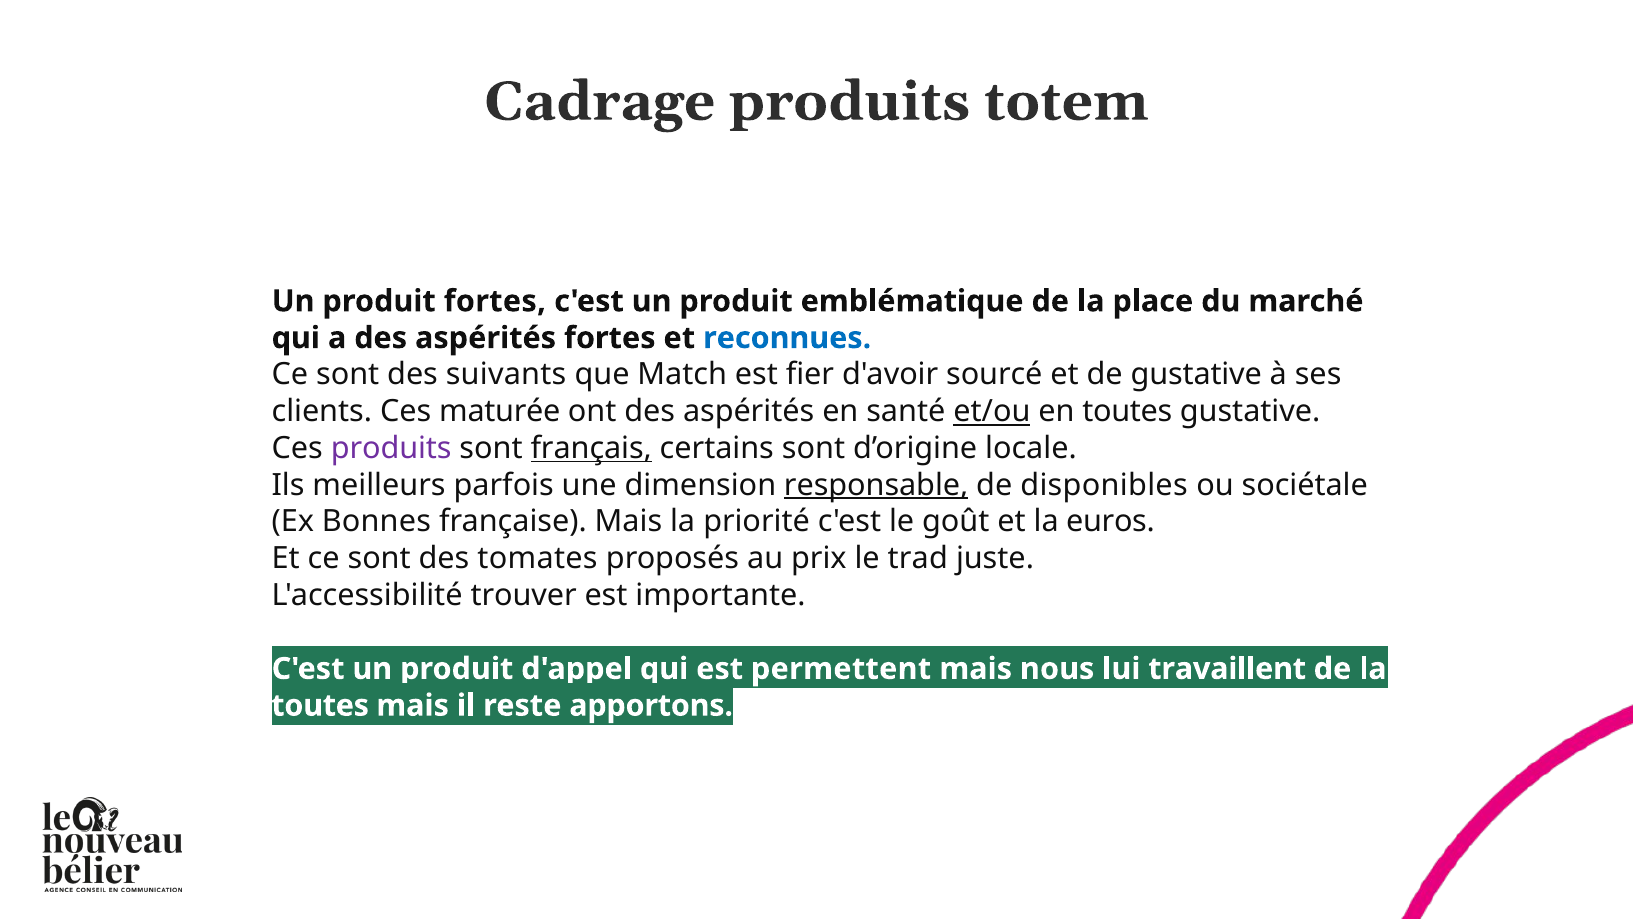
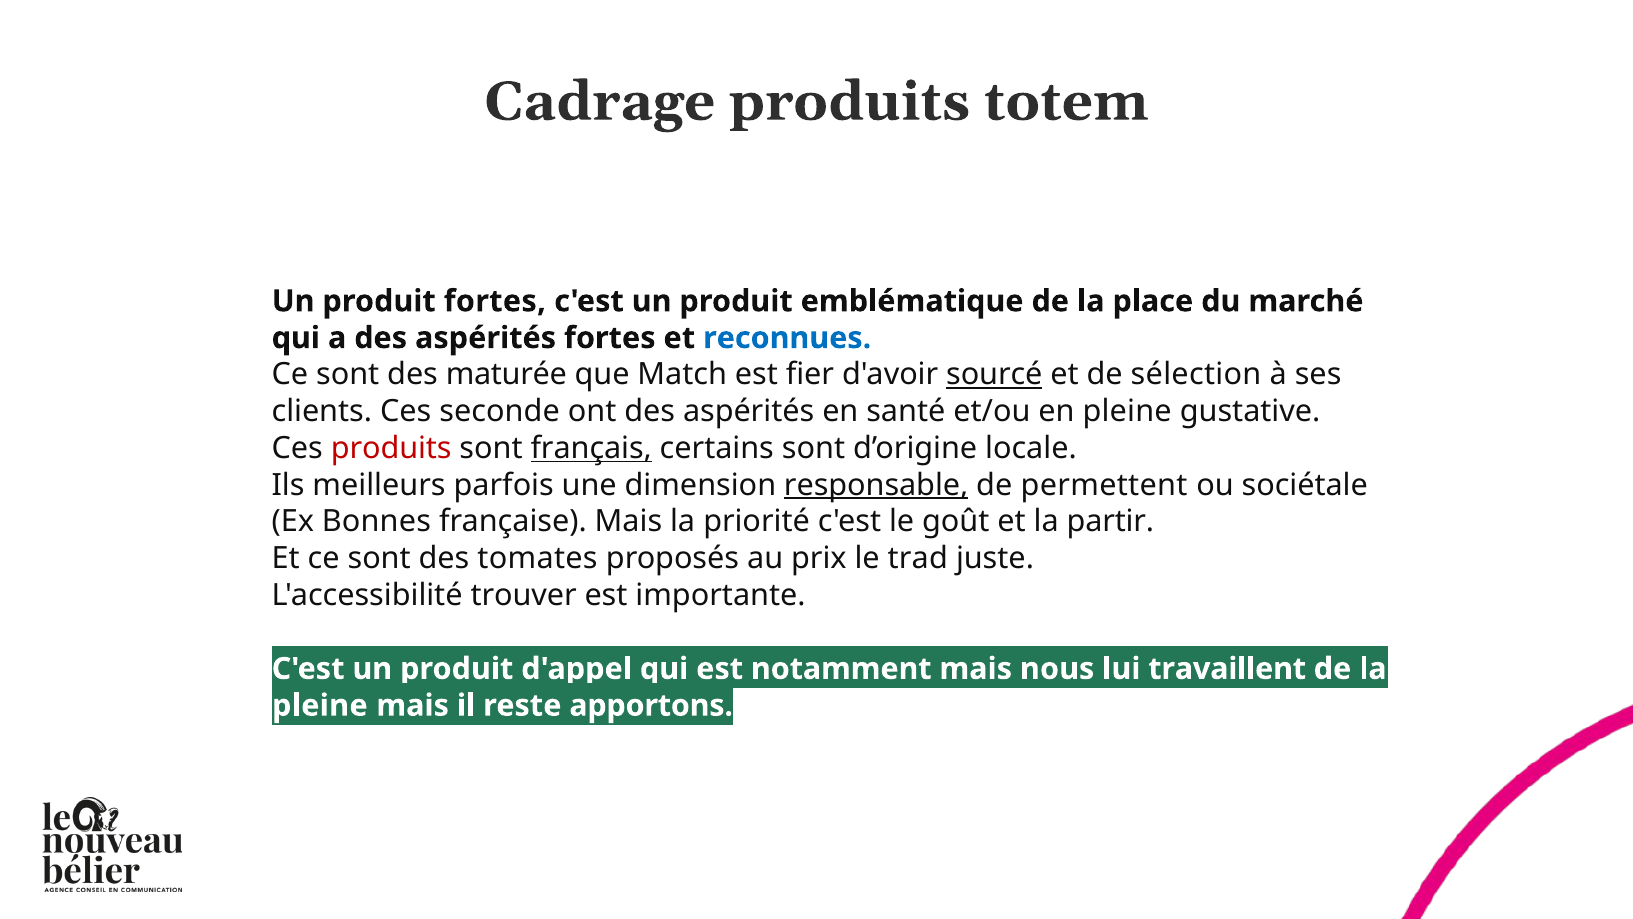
suivants: suivants -> maturée
sourcé underline: none -> present
de gustative: gustative -> sélection
maturée: maturée -> seconde
et/ou underline: present -> none
en toutes: toutes -> pleine
produits at (391, 448) colour: purple -> red
disponibles: disponibles -> permettent
euros: euros -> partir
permettent: permettent -> notamment
toutes at (320, 705): toutes -> pleine
